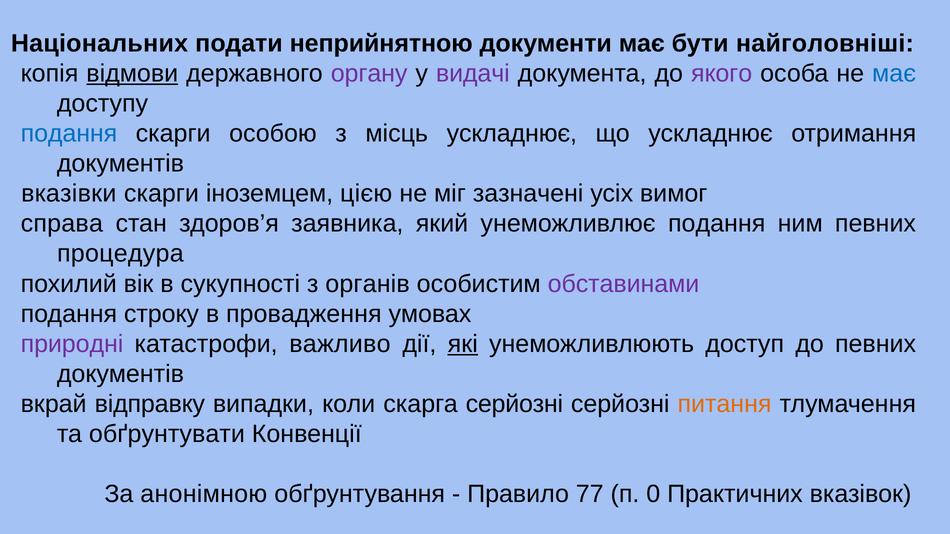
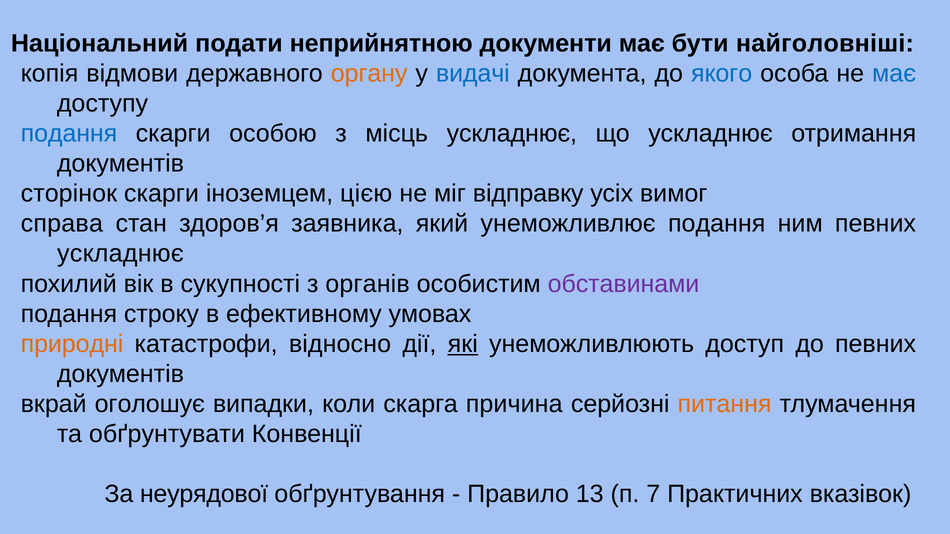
Національних: Національних -> Національний
відмови underline: present -> none
органу colour: purple -> orange
видачі colour: purple -> blue
якого colour: purple -> blue
вказівки: вказівки -> сторінок
зазначені: зазначені -> відправку
процедура at (120, 254): процедура -> ускладнює
провадження: провадження -> ефективному
природні colour: purple -> orange
важливо: важливо -> відносно
відправку: відправку -> оголошує
скарга серйозні: серйозні -> причина
анонімною: анонімною -> неурядової
77: 77 -> 13
0: 0 -> 7
